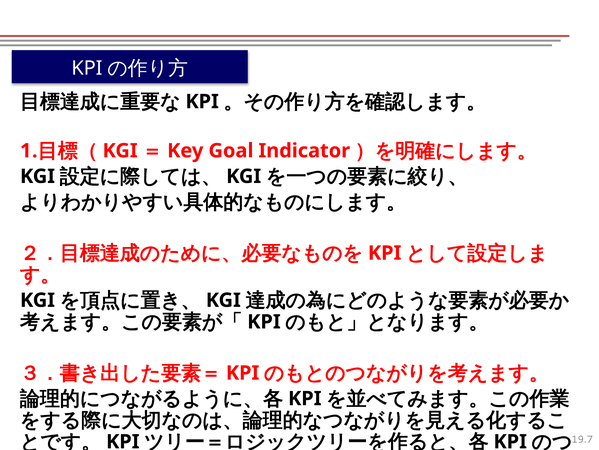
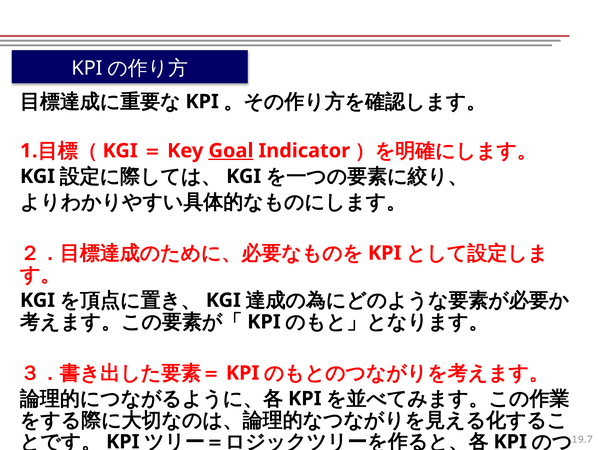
Goal underline: none -> present
